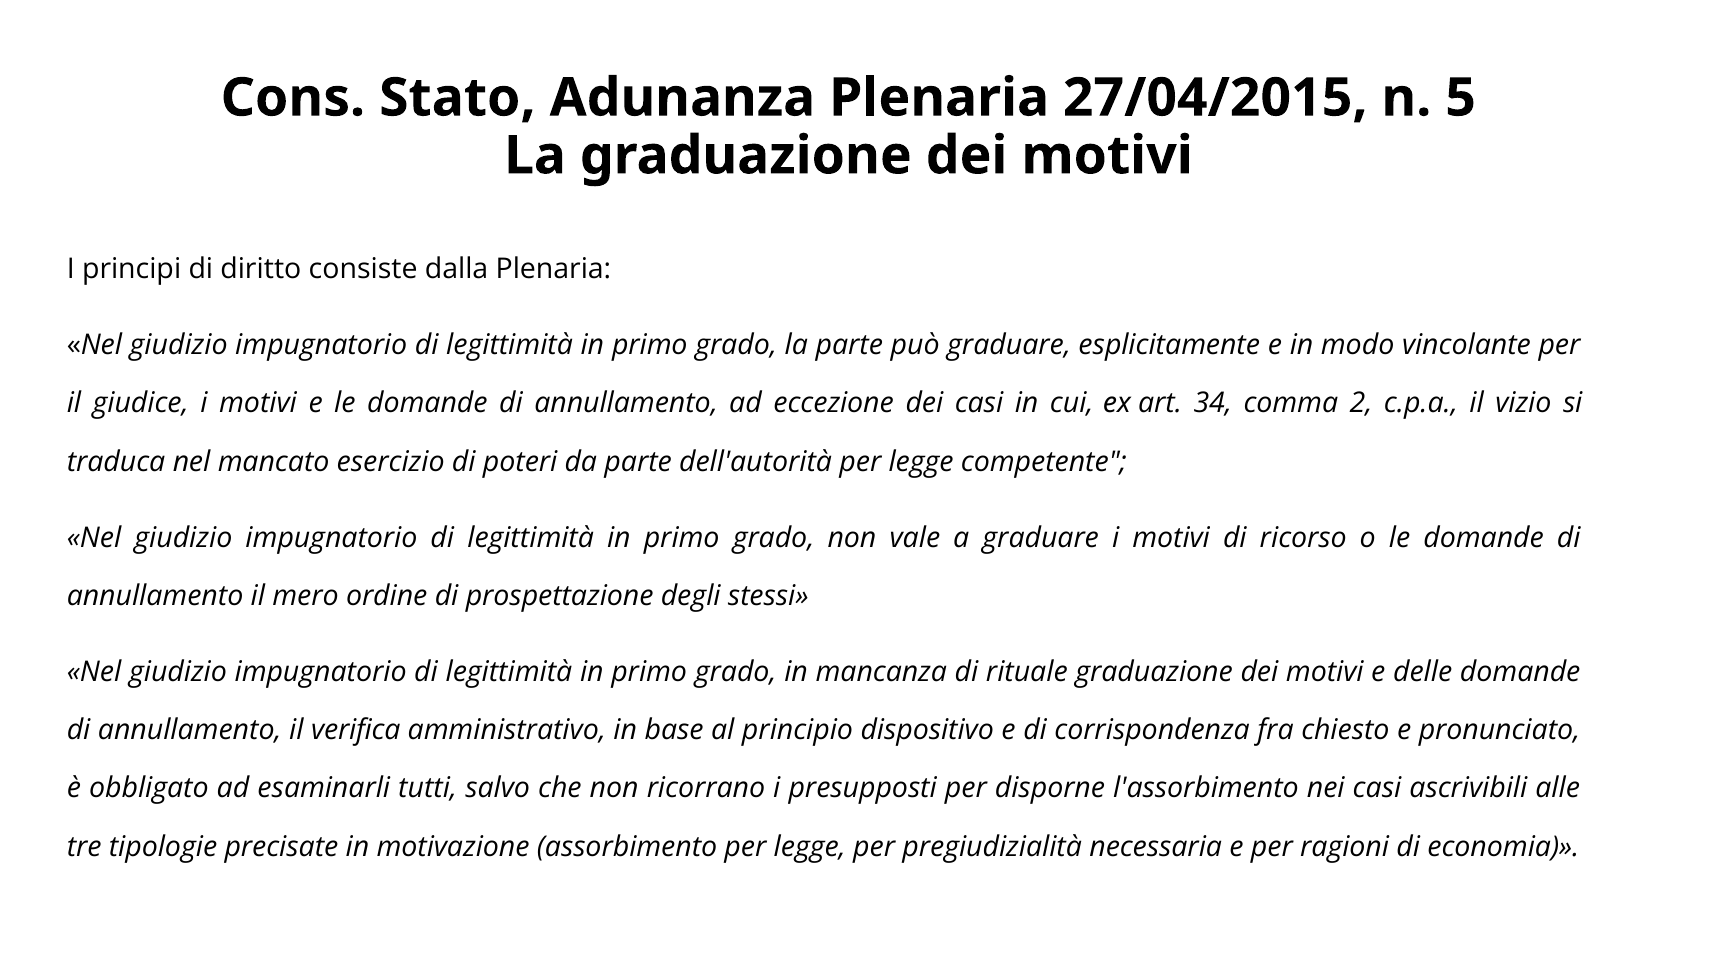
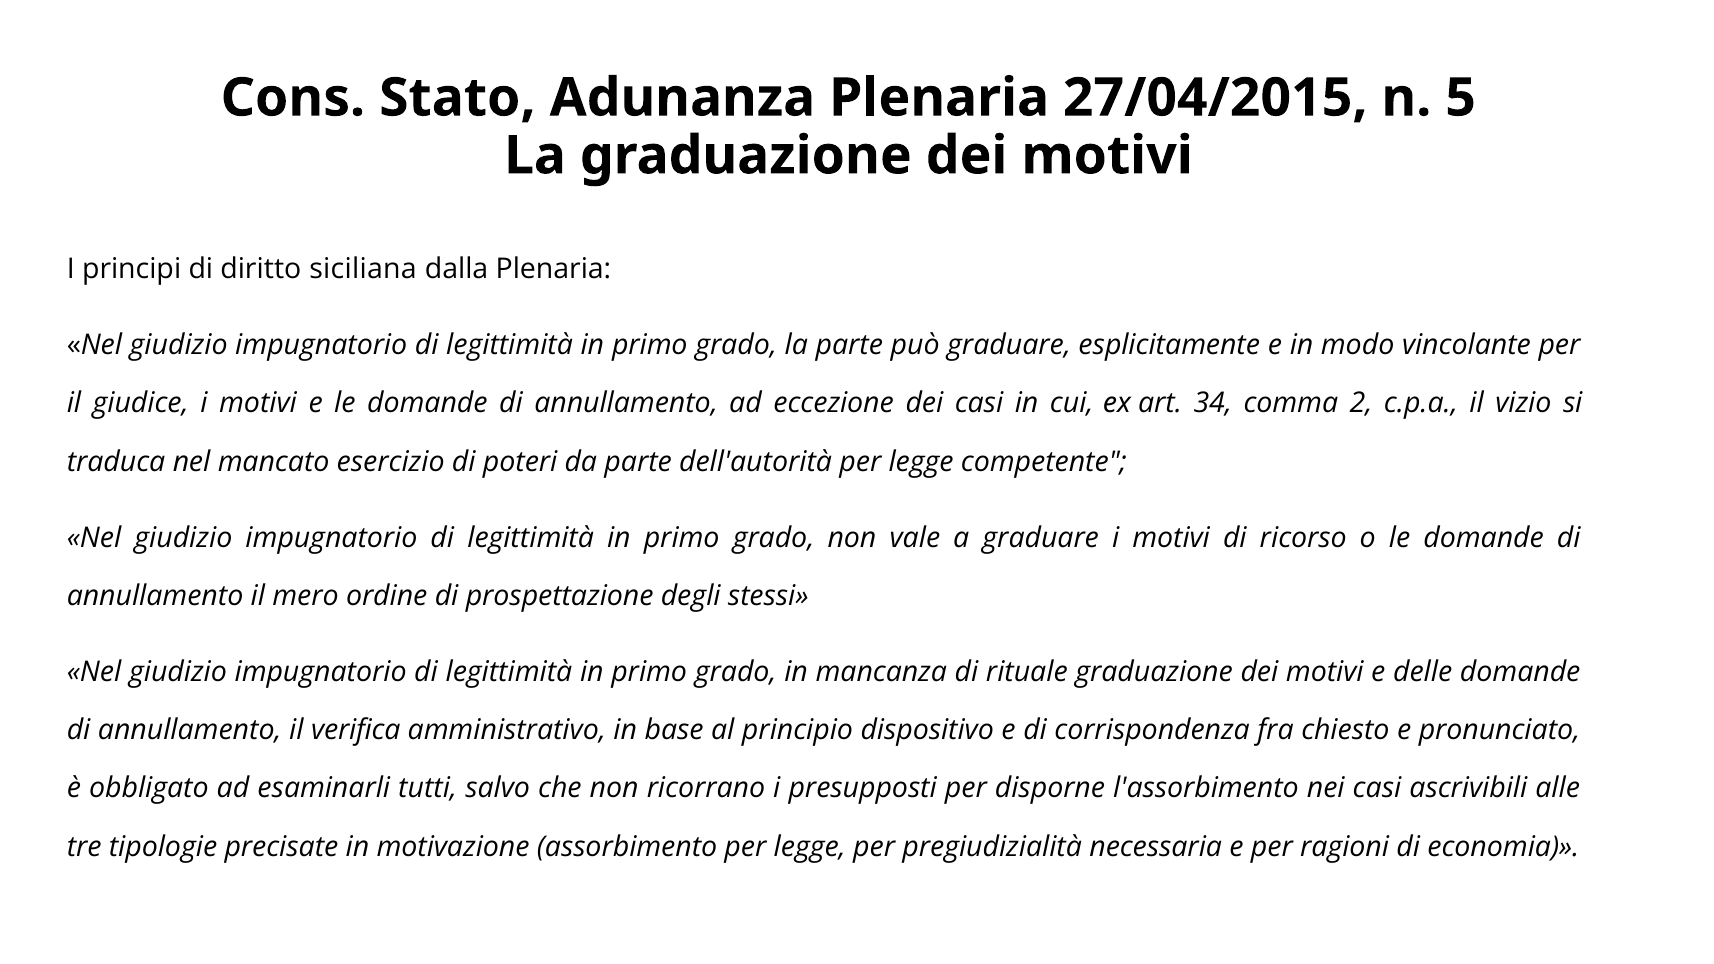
consiste: consiste -> siciliana
